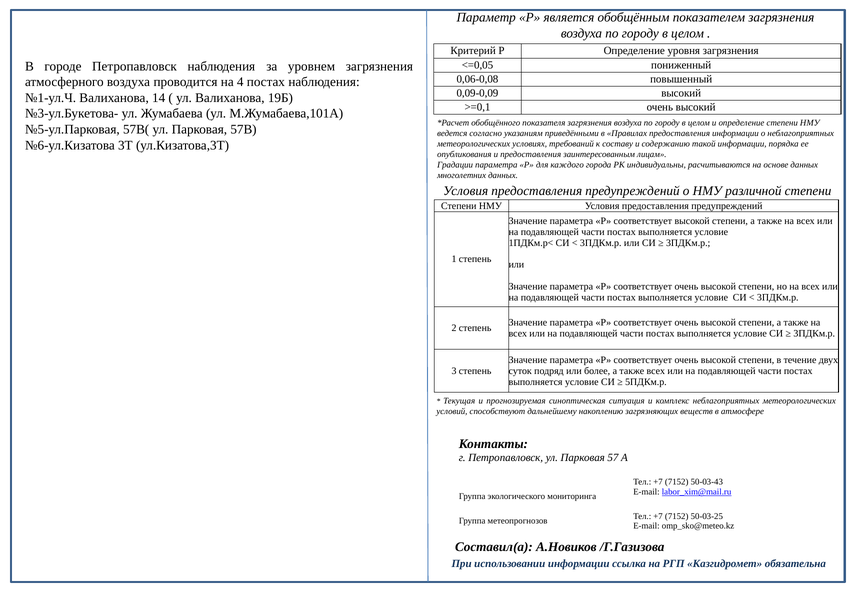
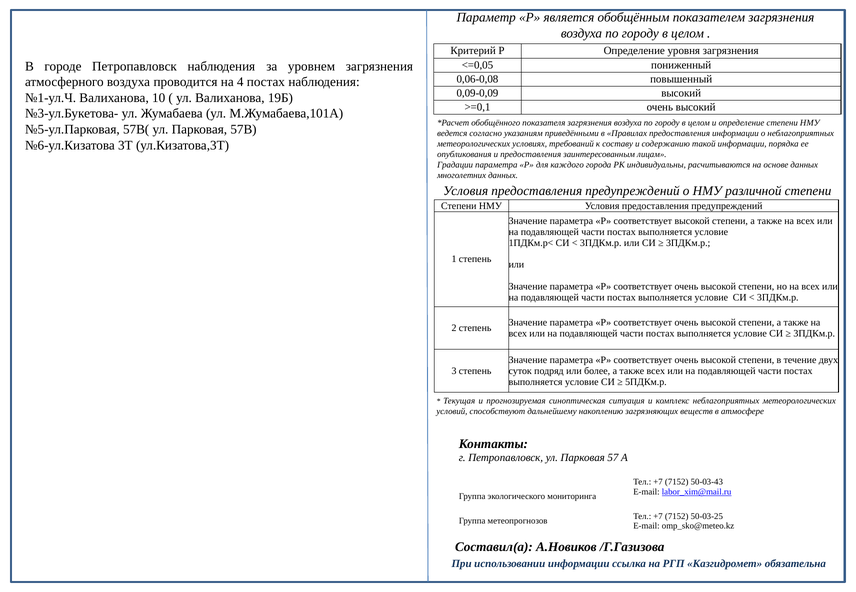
14: 14 -> 10
